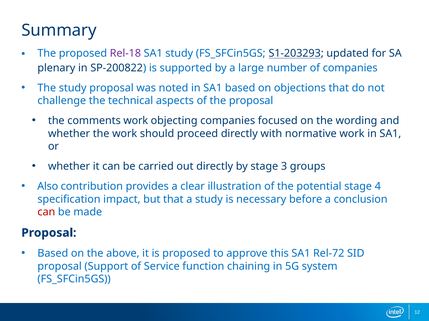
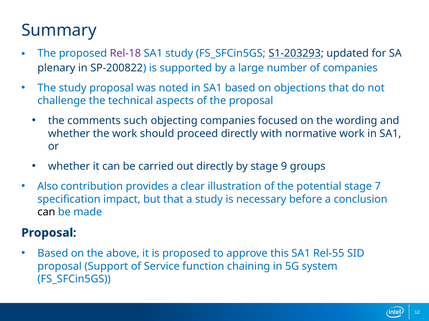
comments work: work -> such
3: 3 -> 9
4: 4 -> 7
can at (46, 212) colour: red -> black
Rel-72: Rel-72 -> Rel-55
